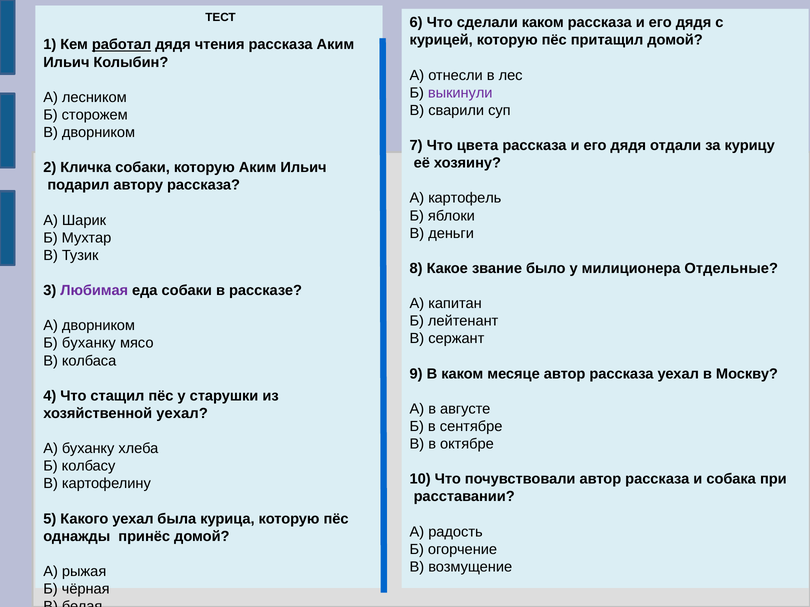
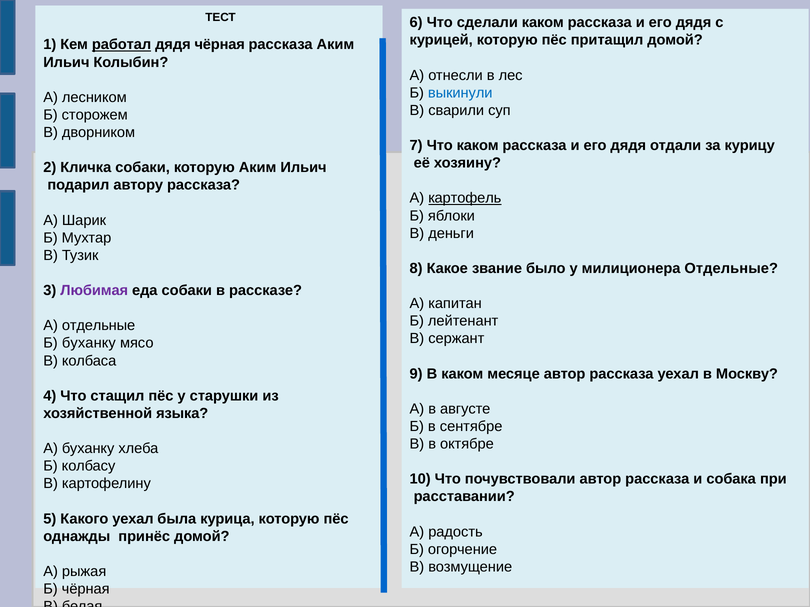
дядя чтения: чтения -> чёрная
выкинули colour: purple -> blue
Что цвета: цвета -> каком
картофель underline: none -> present
А дворником: дворником -> отдельные
хозяйственной уехал: уехал -> языка
